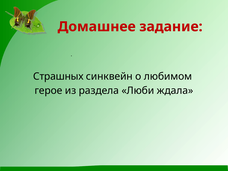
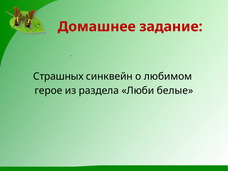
ждала: ждала -> белые
